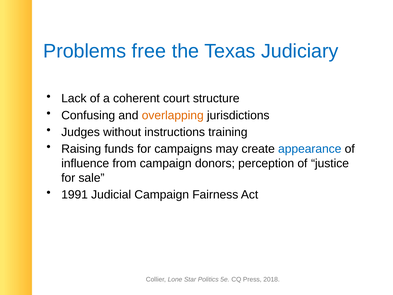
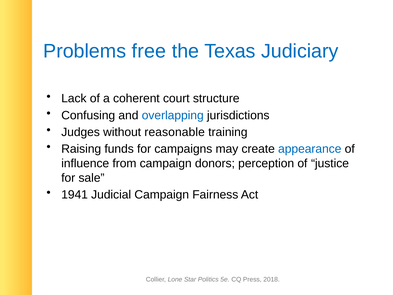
overlapping colour: orange -> blue
instructions: instructions -> reasonable
1991: 1991 -> 1941
